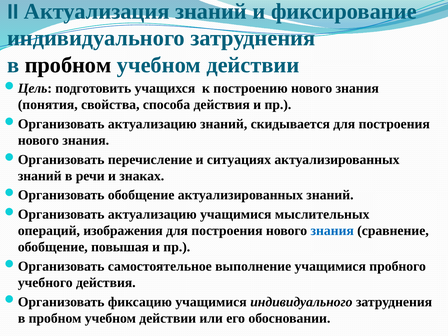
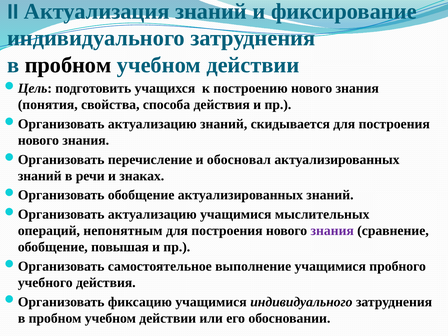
ситуациях: ситуациях -> обосновал
изображения: изображения -> непонятным
знания at (332, 231) colour: blue -> purple
